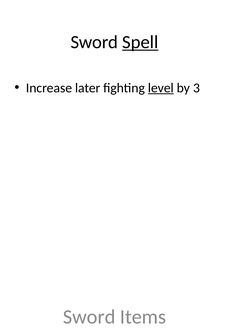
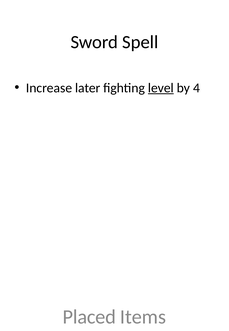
Spell underline: present -> none
3: 3 -> 4
Sword at (89, 317): Sword -> Placed
